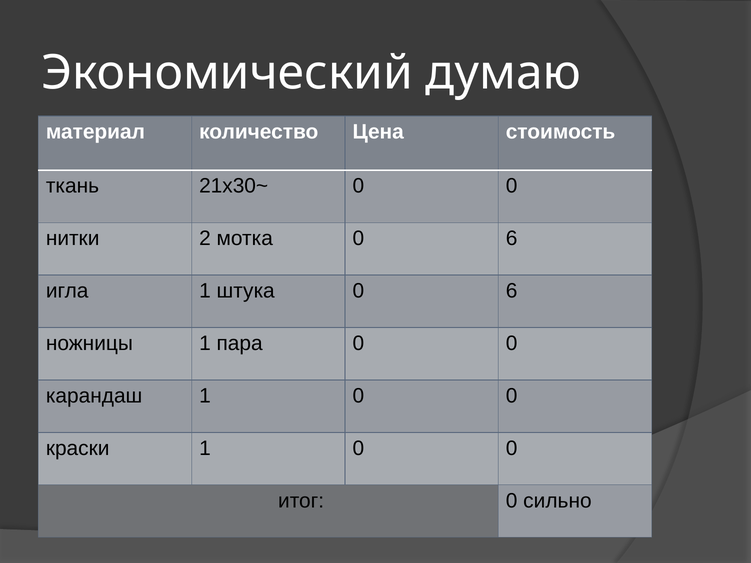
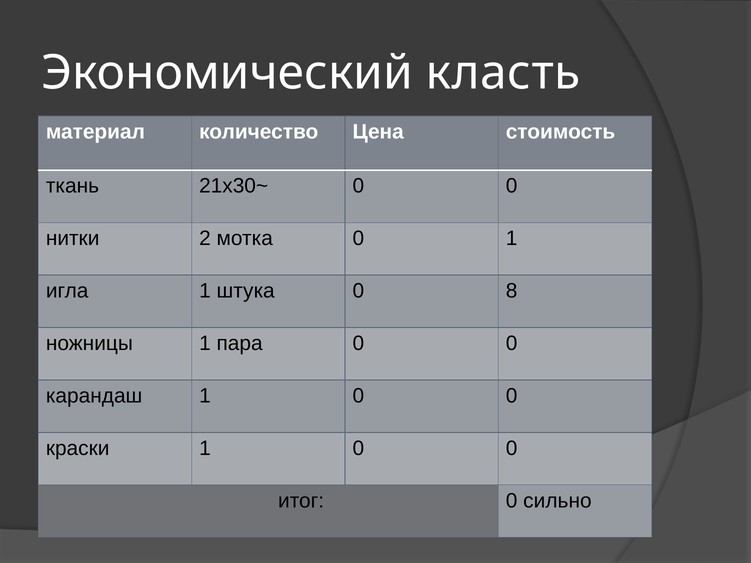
думаю: думаю -> класть
мотка 0 6: 6 -> 1
штука 0 6: 6 -> 8
